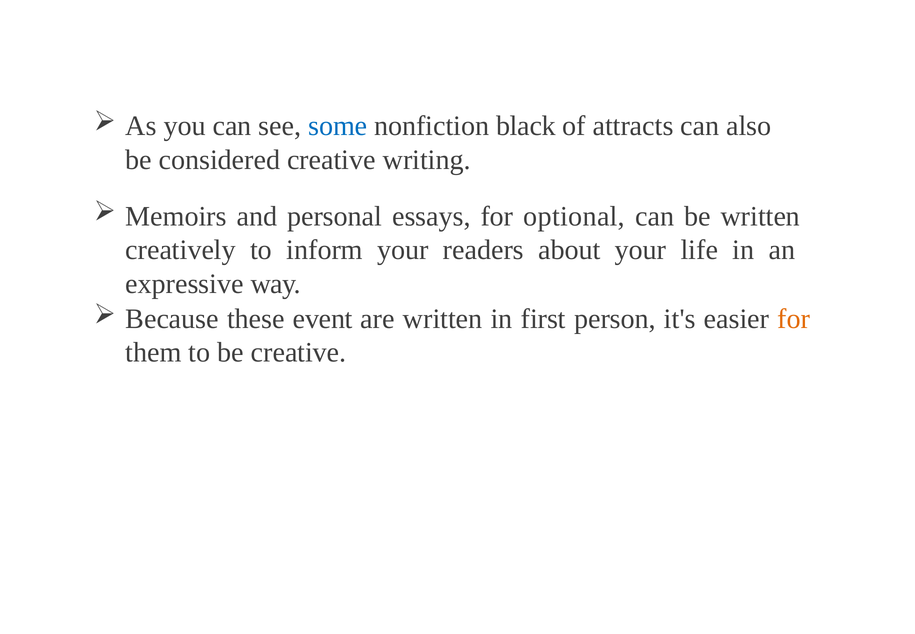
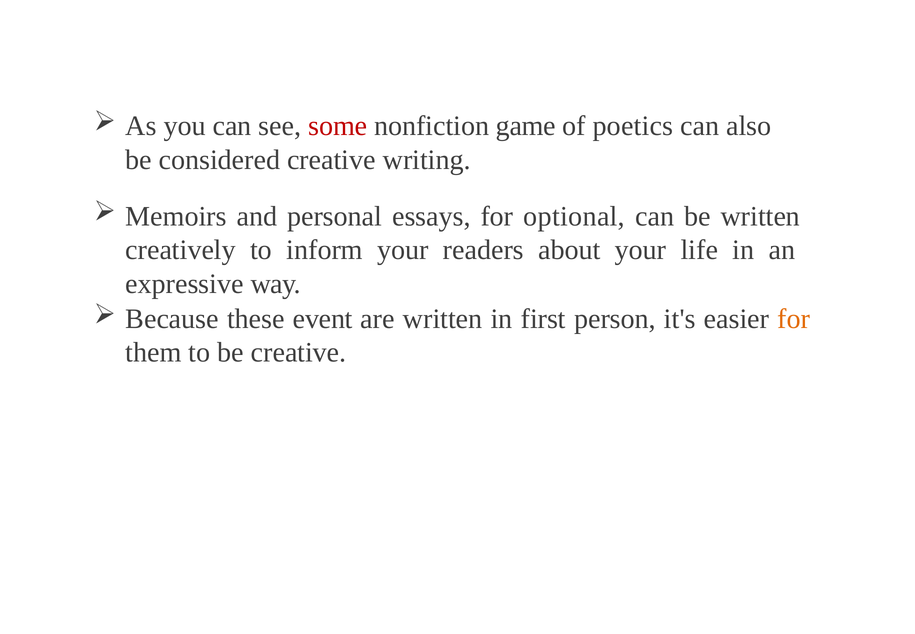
some colour: blue -> red
black: black -> game
attracts: attracts -> poetics
